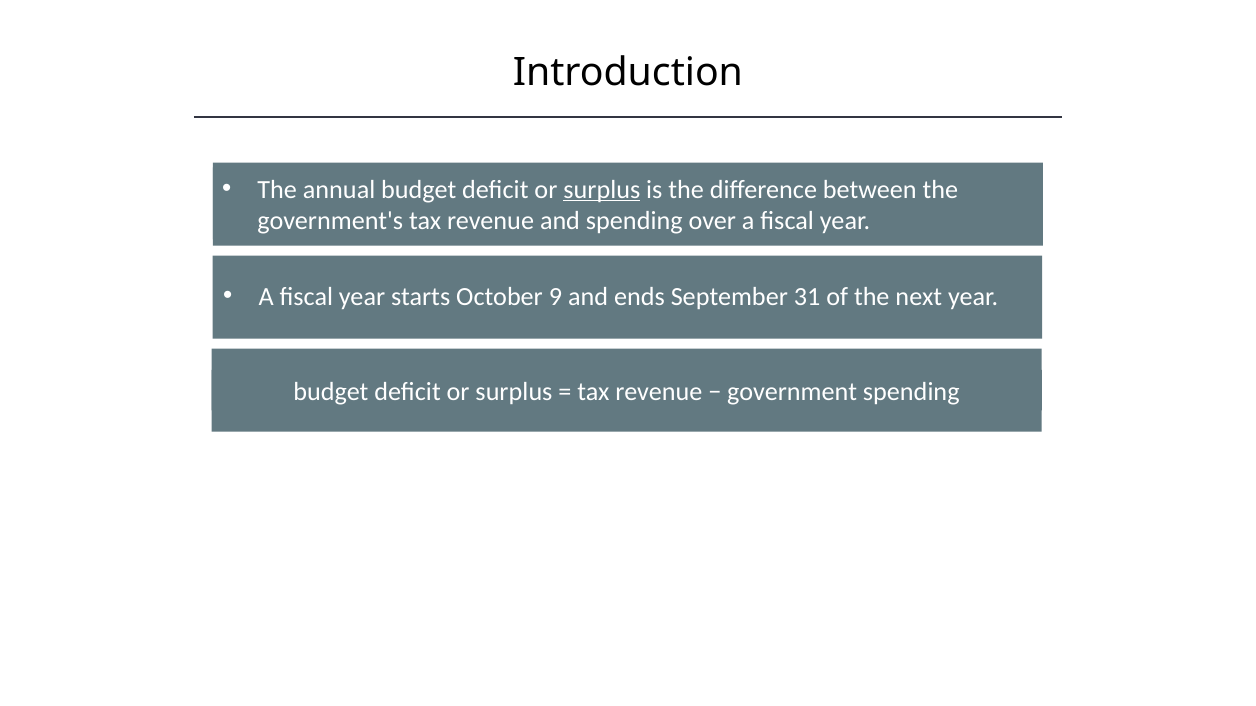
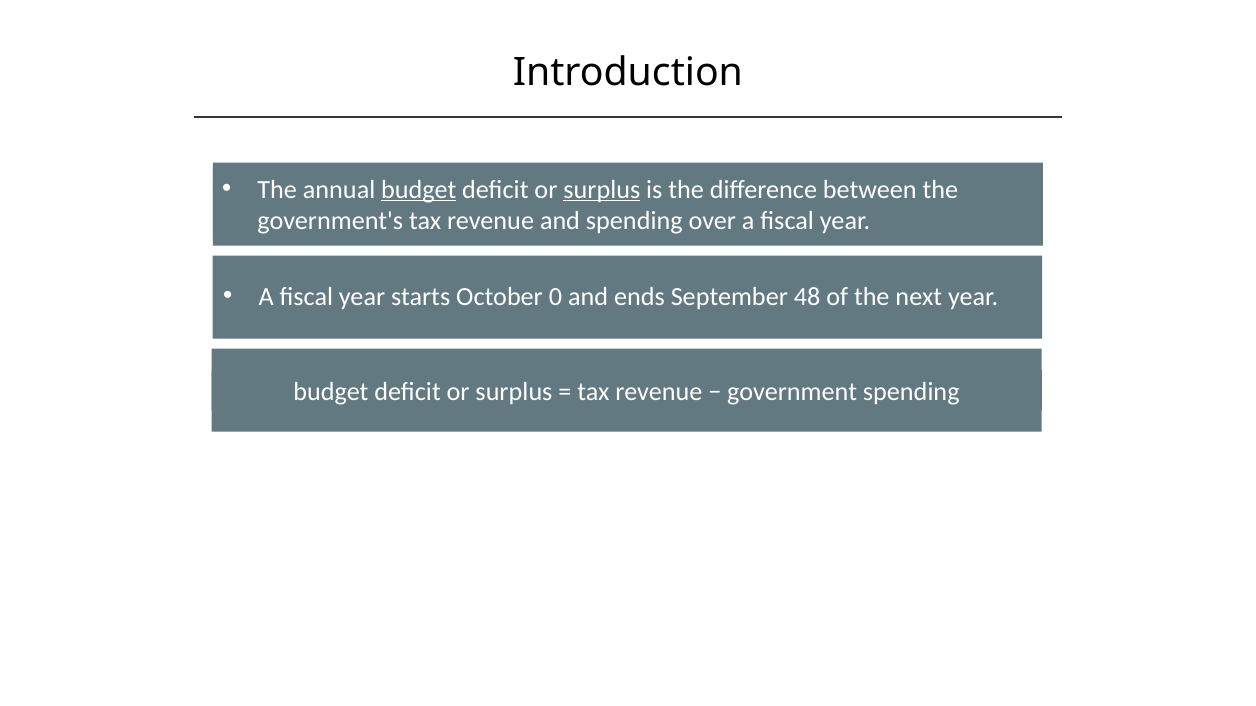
budget at (419, 190) underline: none -> present
9: 9 -> 0
31: 31 -> 48
